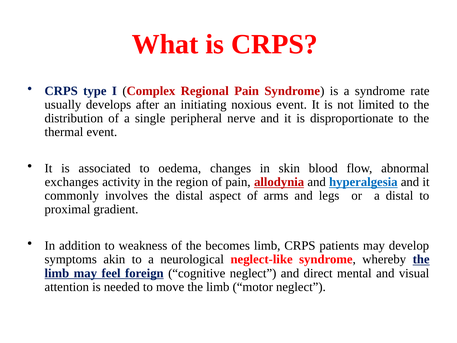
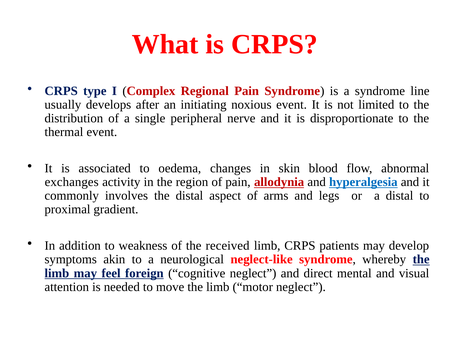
rate: rate -> line
becomes: becomes -> received
